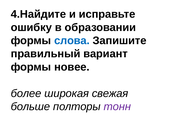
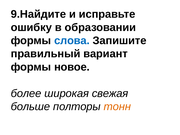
4.Найдите: 4.Найдите -> 9.Найдите
новее: новее -> новое
тонн colour: purple -> orange
